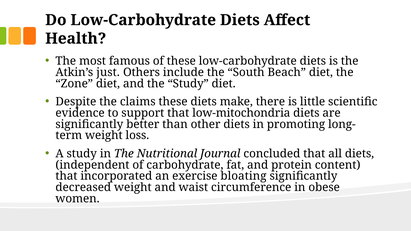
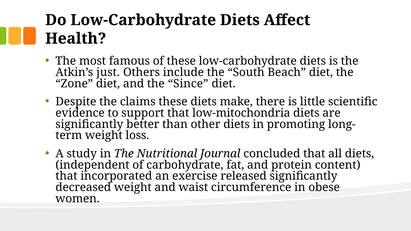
the Study: Study -> Since
bloating: bloating -> released
